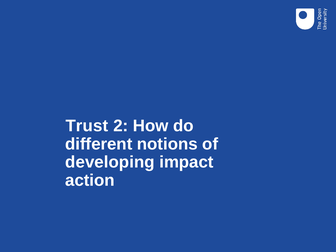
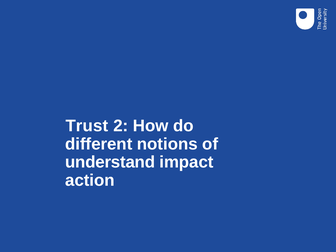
developing: developing -> understand
